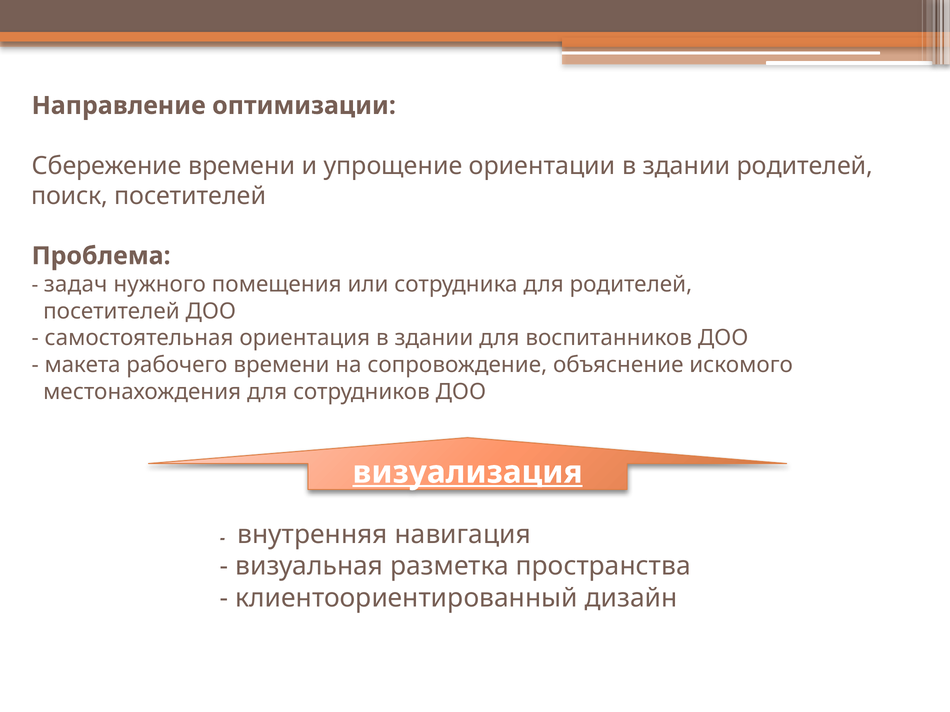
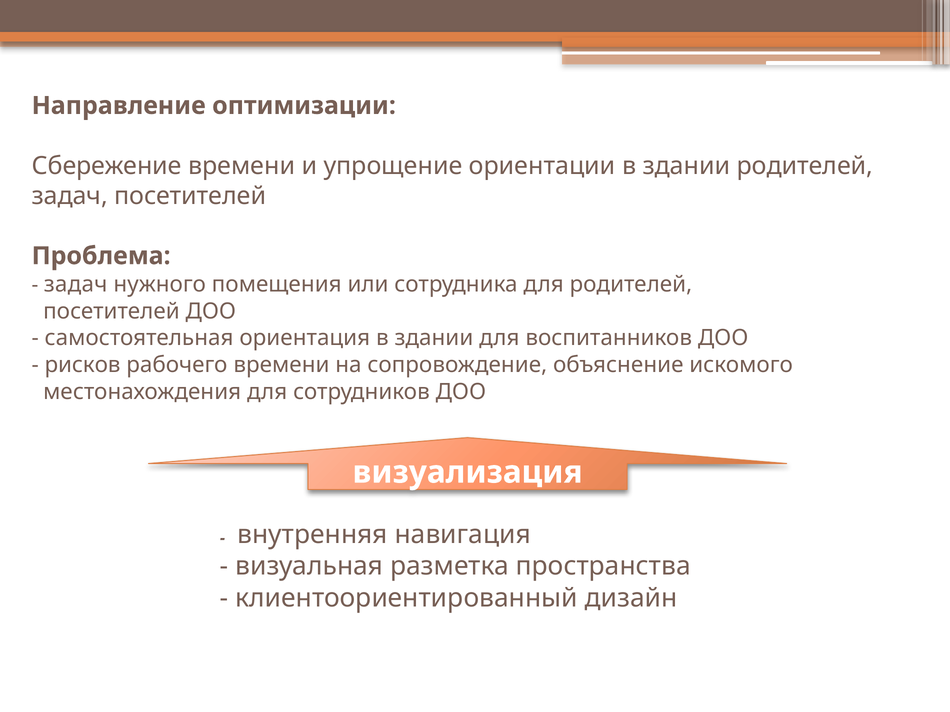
поиск at (70, 196): поиск -> задач
макета: макета -> рисков
визуализация underline: present -> none
